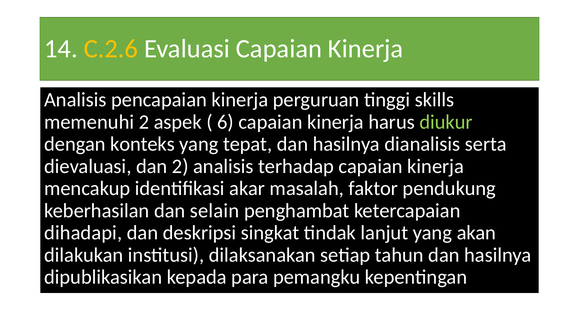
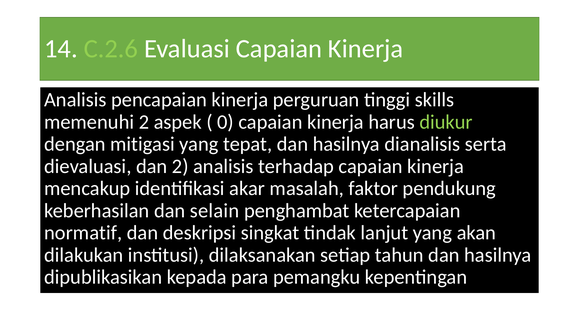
C.2.6 colour: yellow -> light green
6: 6 -> 0
konteks: konteks -> mitigasi
dihadapi: dihadapi -> normatif
